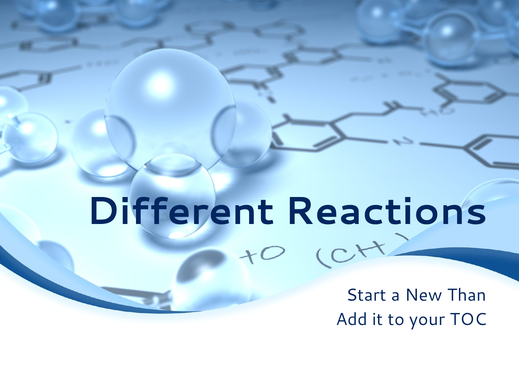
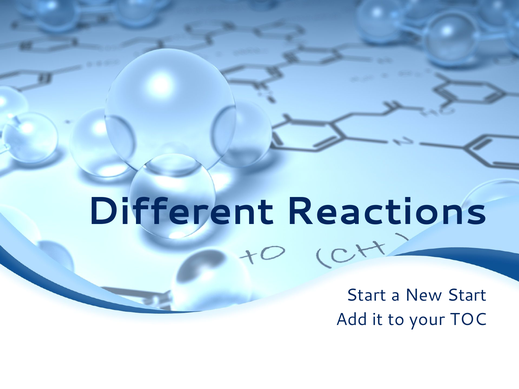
New Than: Than -> Start
